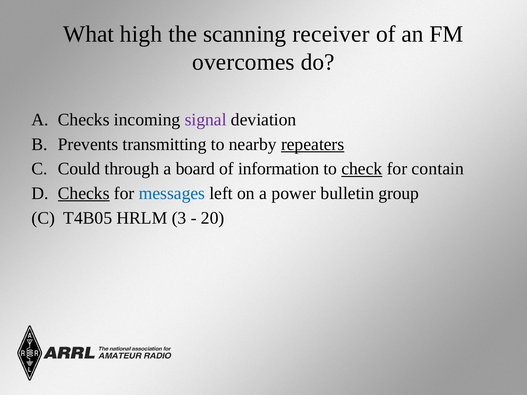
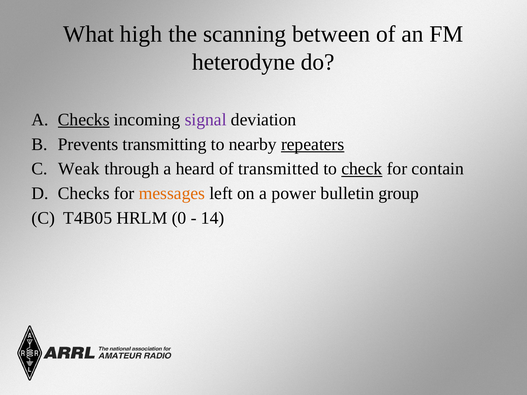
receiver: receiver -> between
overcomes: overcomes -> heterodyne
Checks at (84, 120) underline: none -> present
Could: Could -> Weak
board: board -> heard
information: information -> transmitted
Checks at (84, 194) underline: present -> none
messages colour: blue -> orange
3: 3 -> 0
20: 20 -> 14
